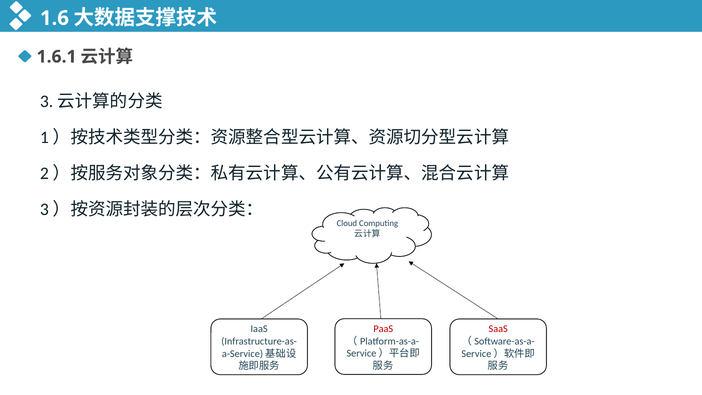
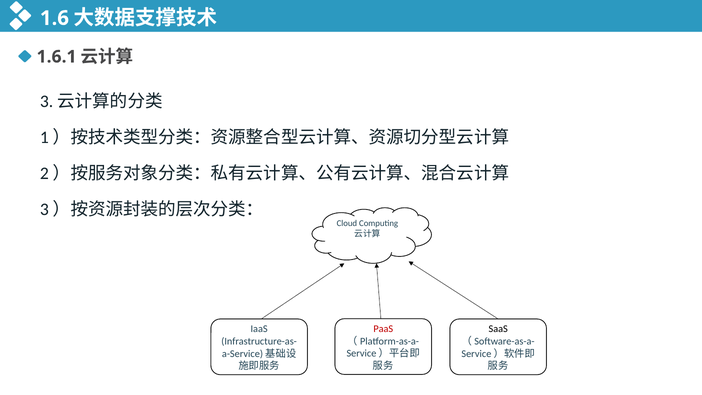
SaaS colour: red -> black
